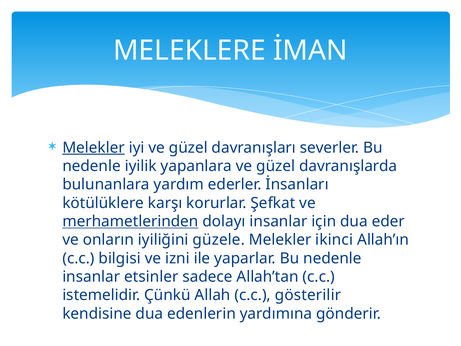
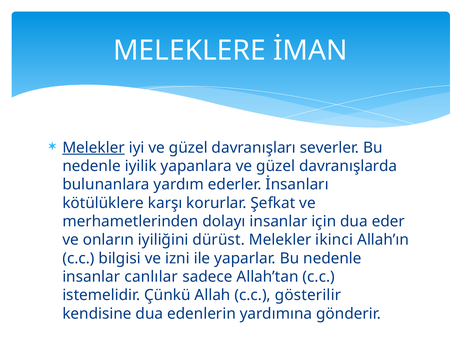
merhametlerinden underline: present -> none
güzele: güzele -> dürüst
etsinler: etsinler -> canlılar
